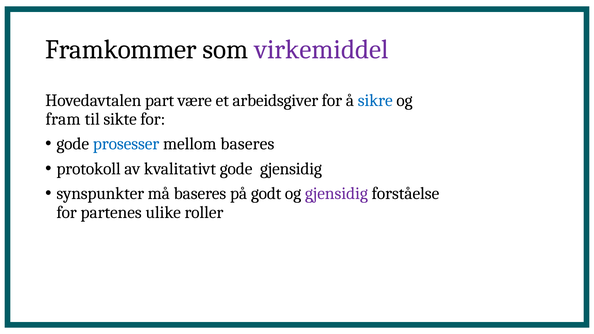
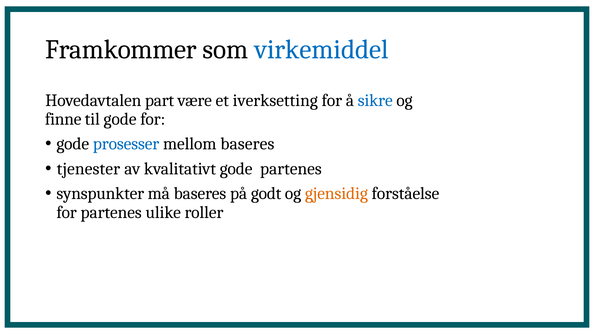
virkemiddel colour: purple -> blue
arbeidsgiver: arbeidsgiver -> iverksetting
fram: fram -> finne
til sikte: sikte -> gode
protokoll: protokoll -> tjenester
gode gjensidig: gjensidig -> partenes
gjensidig at (336, 194) colour: purple -> orange
